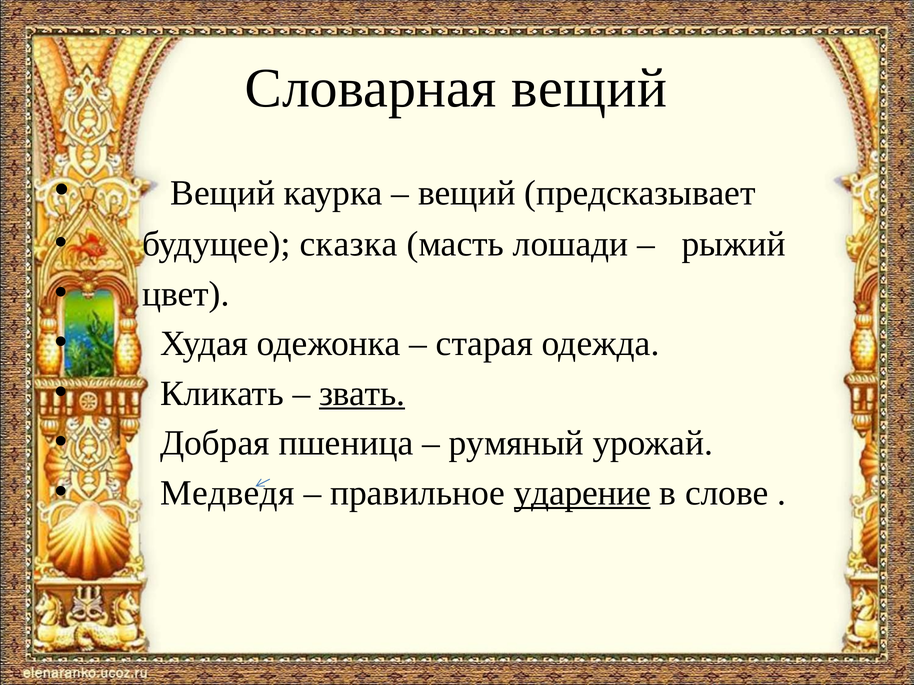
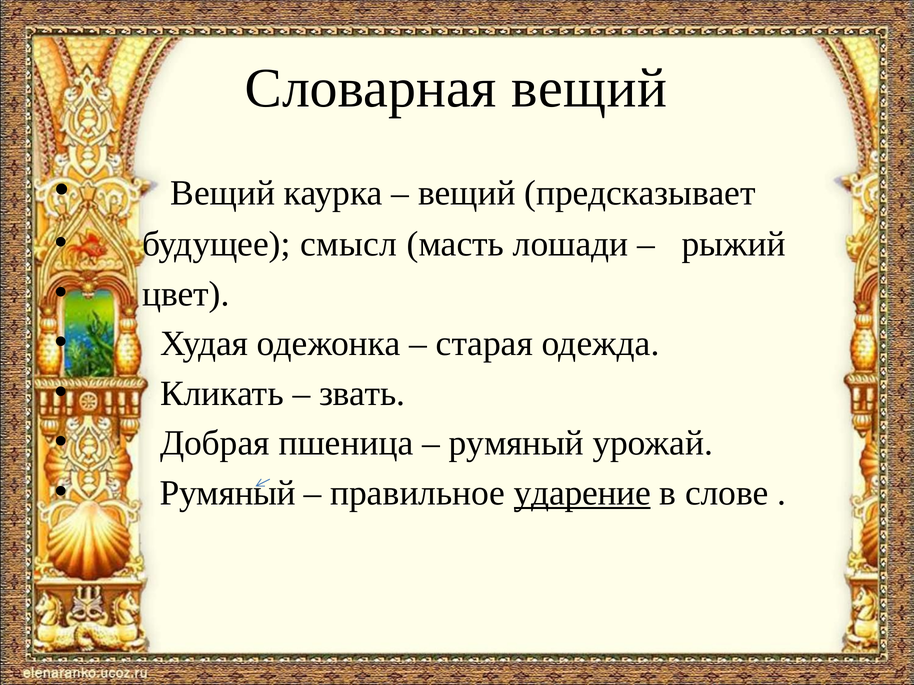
сказка: сказка -> смысл
звать underline: present -> none
Медведя at (227, 493): Медведя -> Румяный
